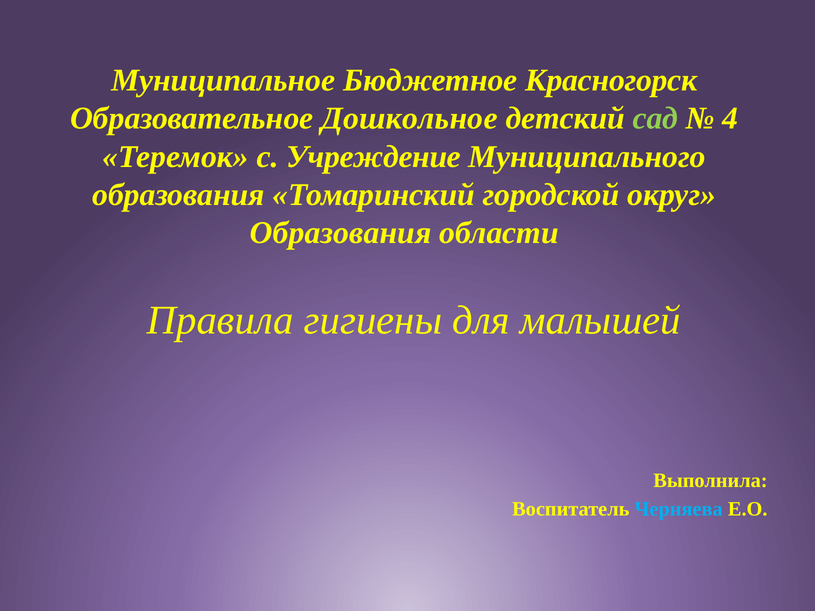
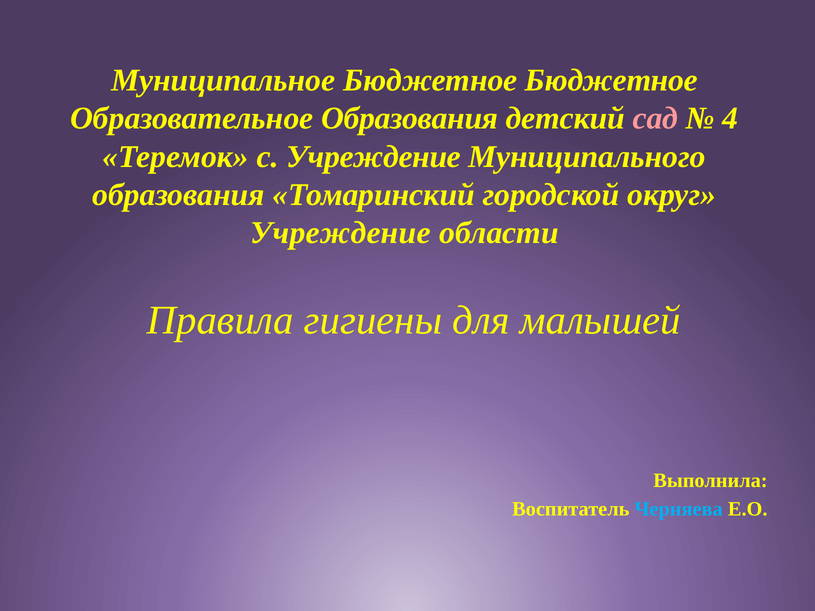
Бюджетное Красногорск: Красногорск -> Бюджетное
Образовательное Дошкольное: Дошкольное -> Образования
сад colour: light green -> pink
Образования at (341, 233): Образования -> Учреждение
